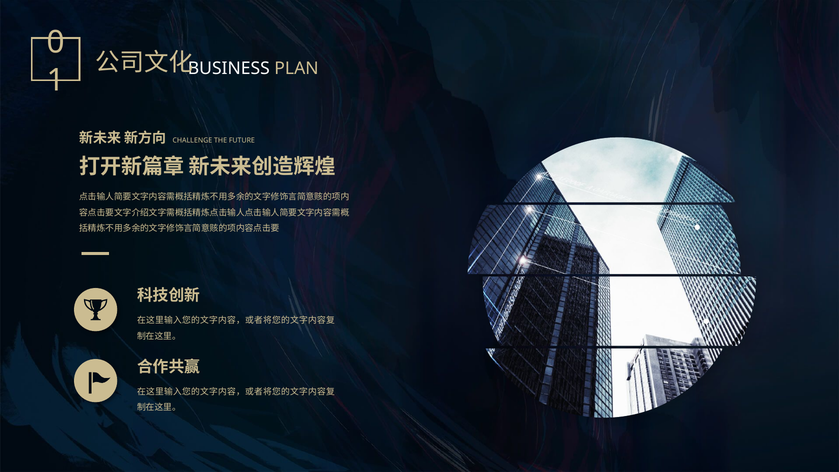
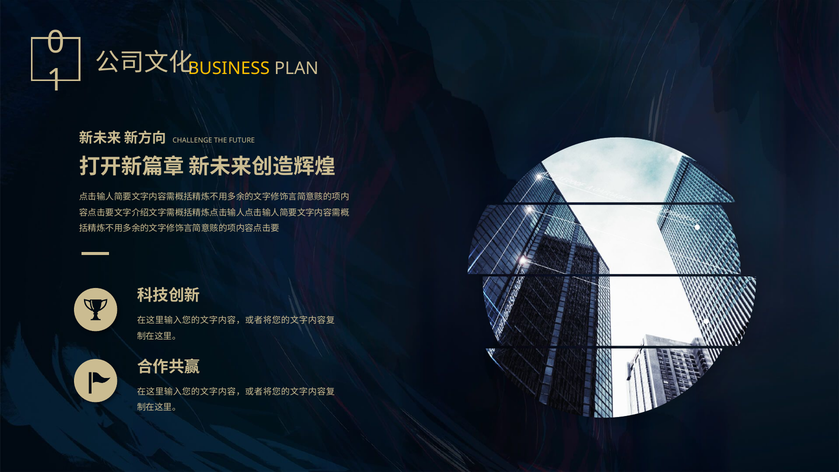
BUSINESS colour: white -> yellow
